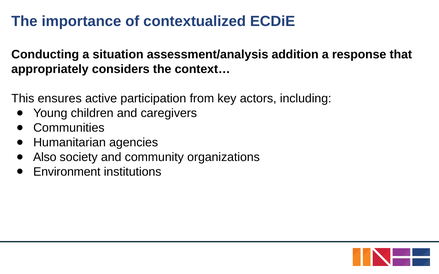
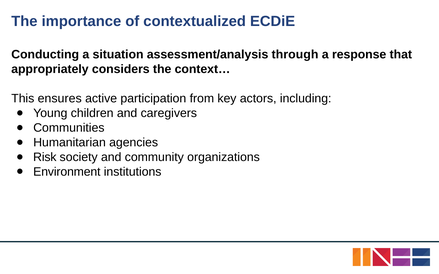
addition: addition -> through
Also: Also -> Risk
